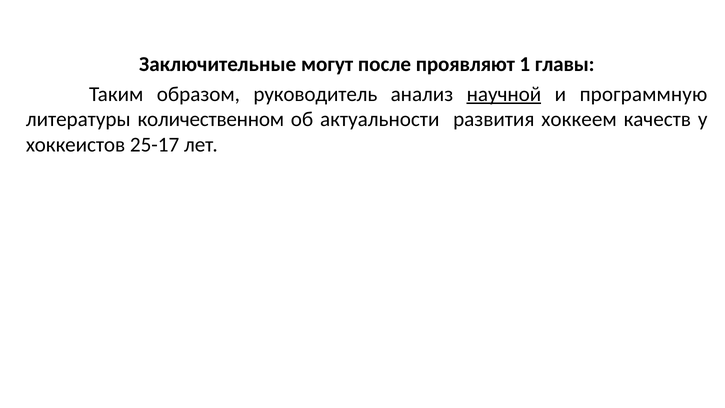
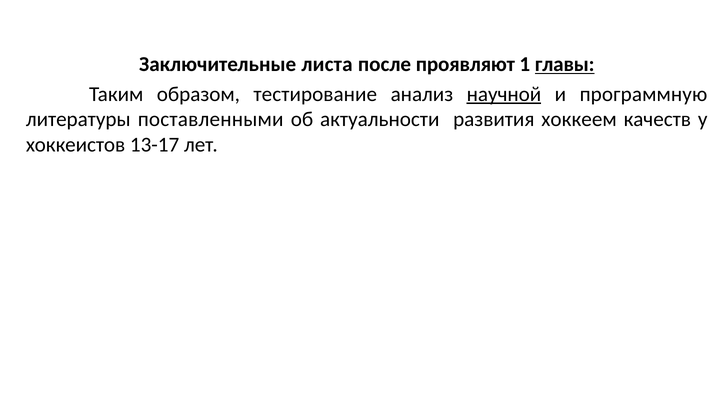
могут: могут -> листа
главы underline: none -> present
руководитель: руководитель -> тестирование
количественном: количественном -> поставленными
25-17: 25-17 -> 13-17
